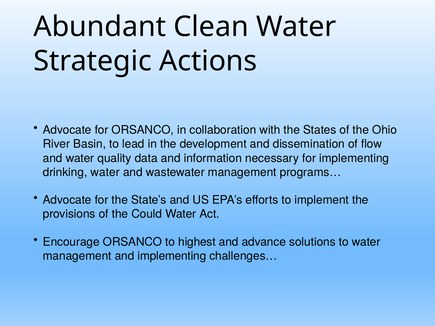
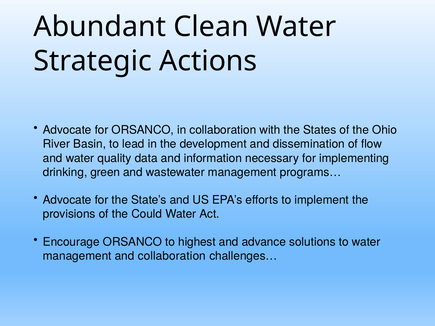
drinking water: water -> green
and implementing: implementing -> collaboration
